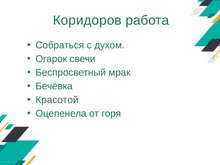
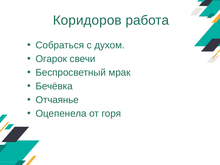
Красотой: Красотой -> Отчаянье
